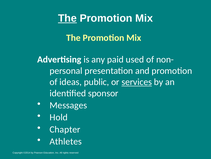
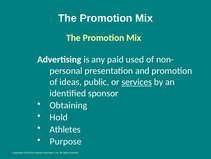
The at (67, 18) underline: present -> none
Messages: Messages -> Obtaining
Chapter: Chapter -> Athletes
Athletes: Athletes -> Purpose
